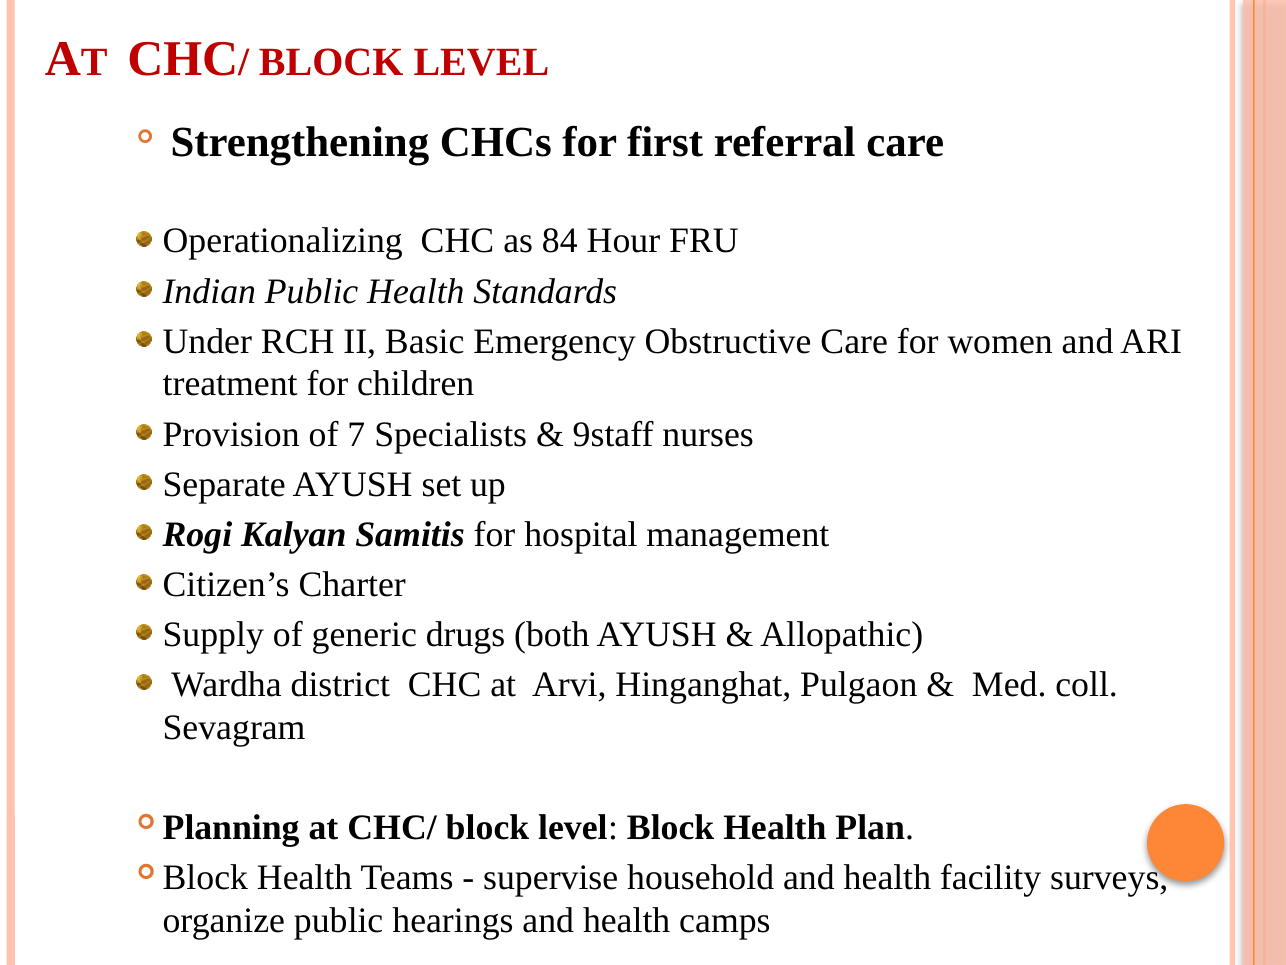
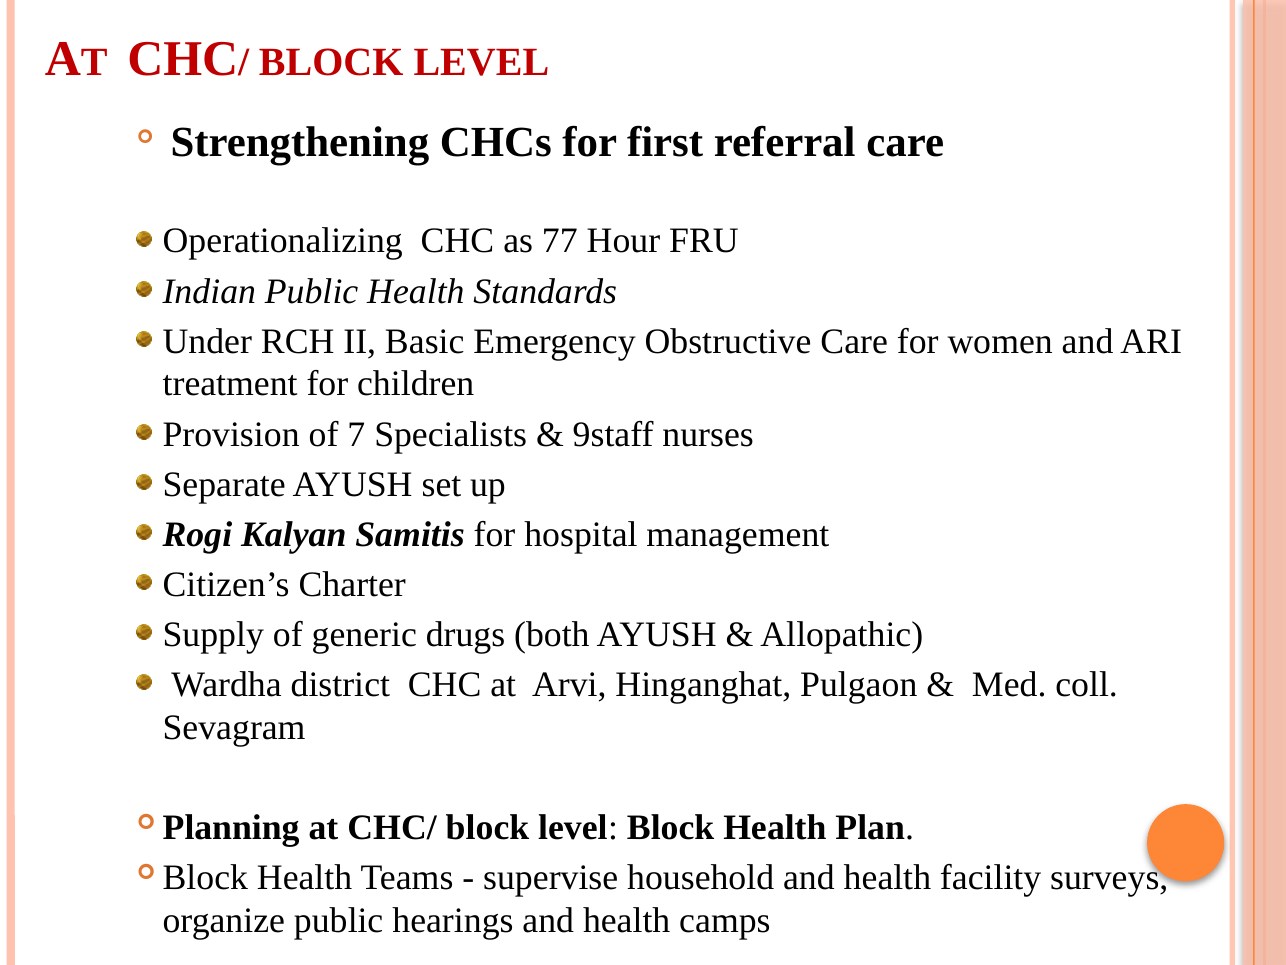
84: 84 -> 77
